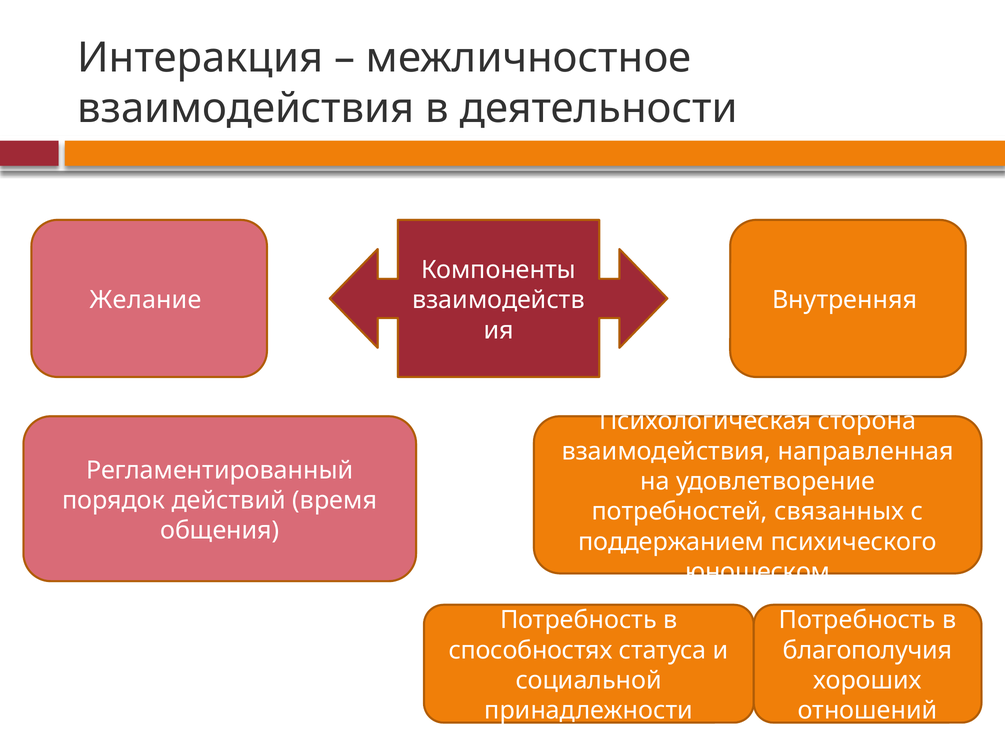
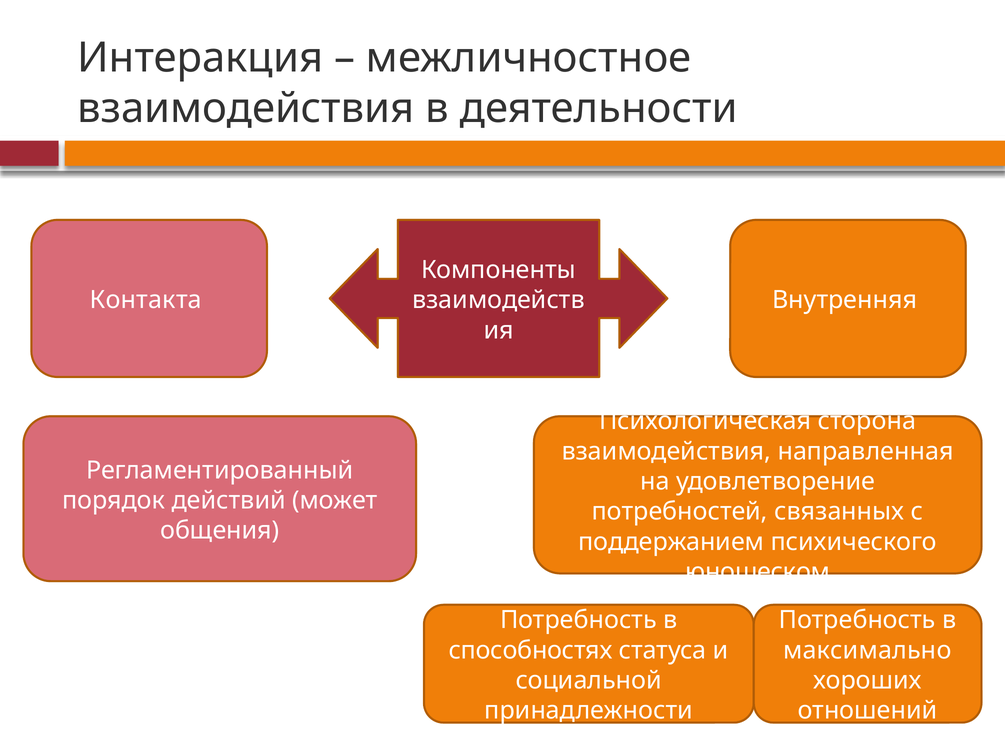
Желание: Желание -> Контакта
время: время -> может
благополучия: благополучия -> максимально
